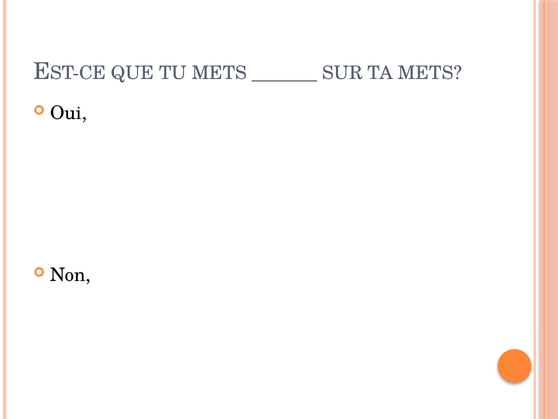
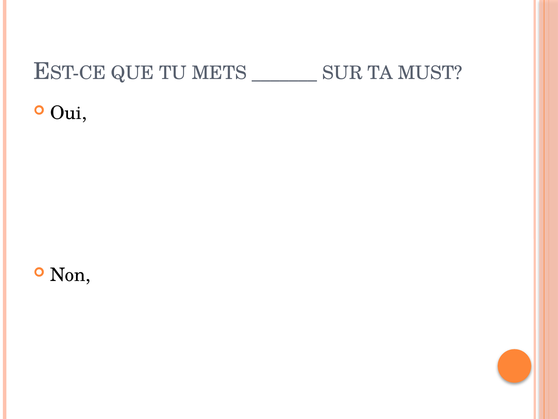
TA METS: METS -> MUST
